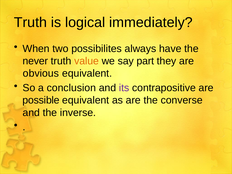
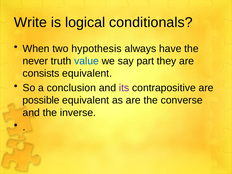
Truth at (30, 22): Truth -> Write
immediately: immediately -> conditionals
possibilites: possibilites -> hypothesis
value colour: orange -> blue
obvious: obvious -> consists
